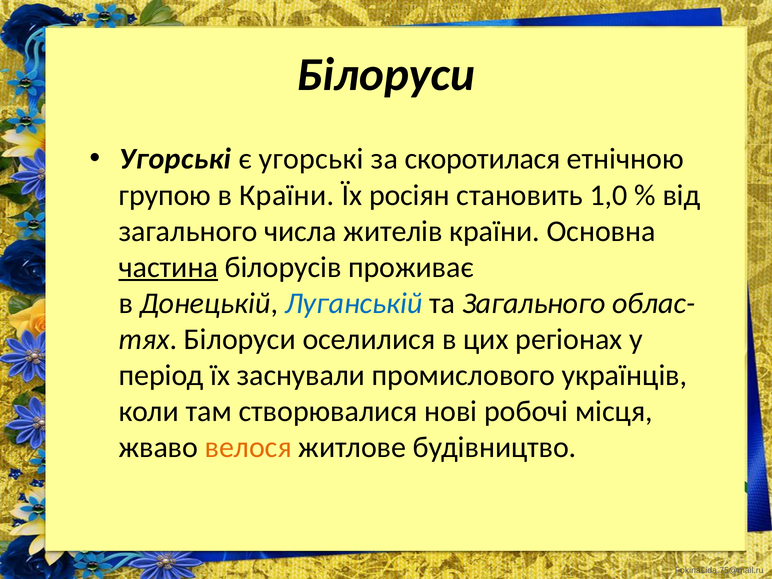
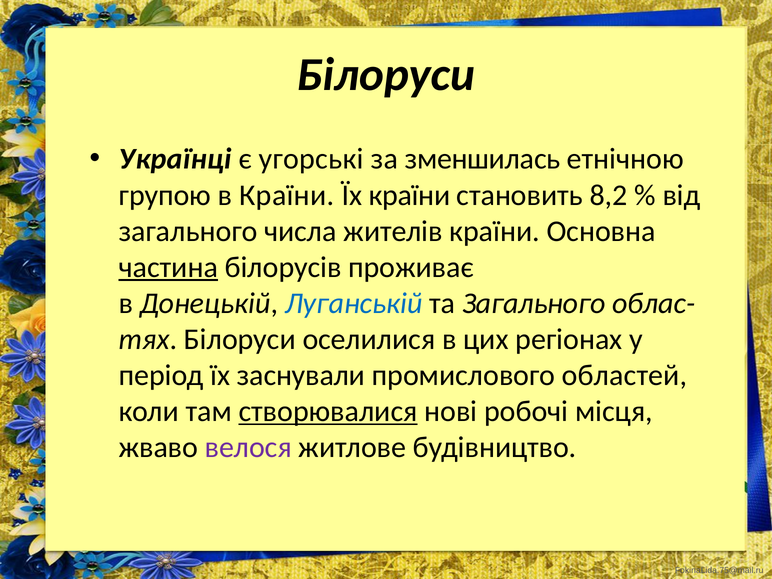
Угорські at (175, 159): Угорські -> Українці
скоротилася: скоротилася -> зменшилась
Їх росіян: росіян -> країни
1,0: 1,0 -> 8,2
українців: українців -> областей
створювалися underline: none -> present
велося colour: orange -> purple
